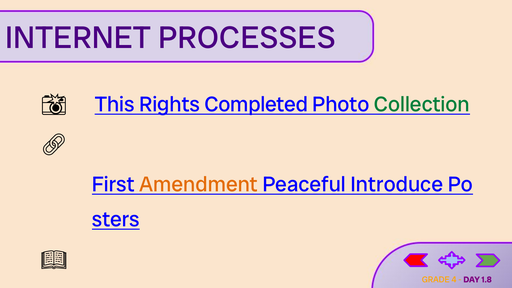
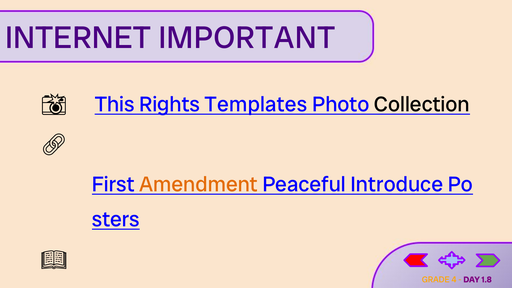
PROCESSES: PROCESSES -> IMPORTANT
Completed: Completed -> Templates
Collection colour: green -> black
